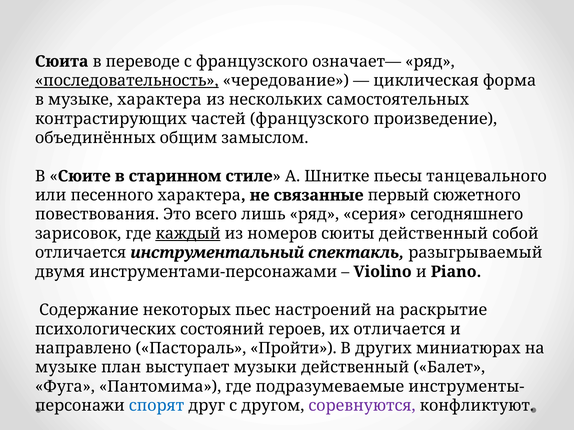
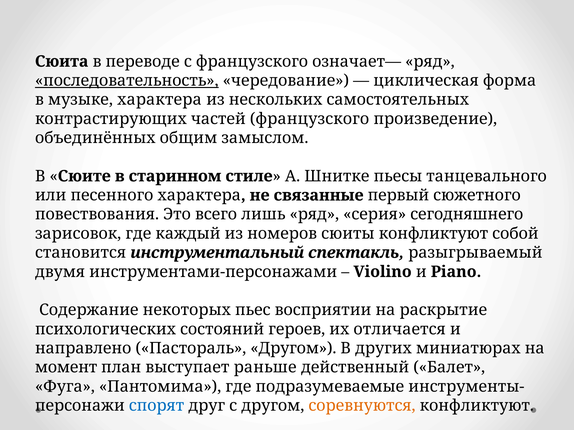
каждый underline: present -> none
сюиты действенный: действенный -> конфликтуют
отличается at (81, 253): отличается -> становится
настроений: настроений -> восприятии
Пастораль Пройти: Пройти -> Другом
музыке at (66, 368): музыке -> момент
музыки: музыки -> раньше
соревнуются colour: purple -> orange
